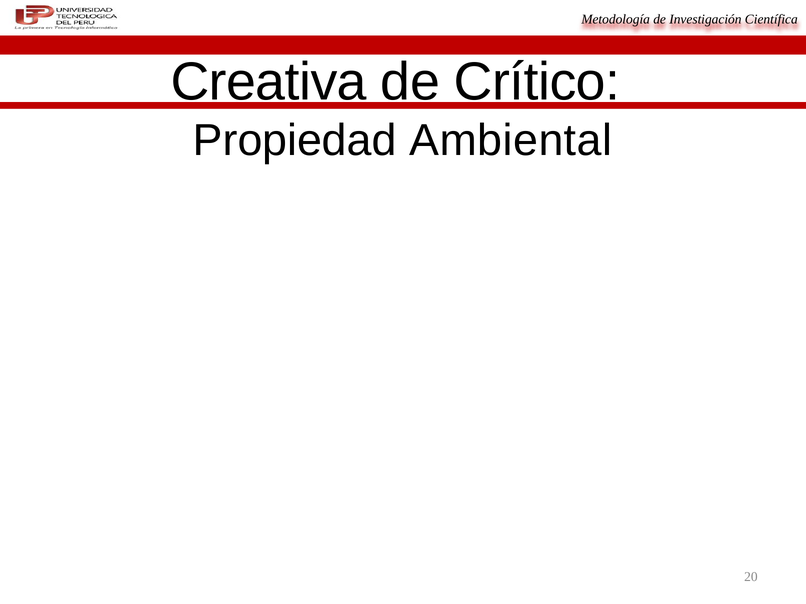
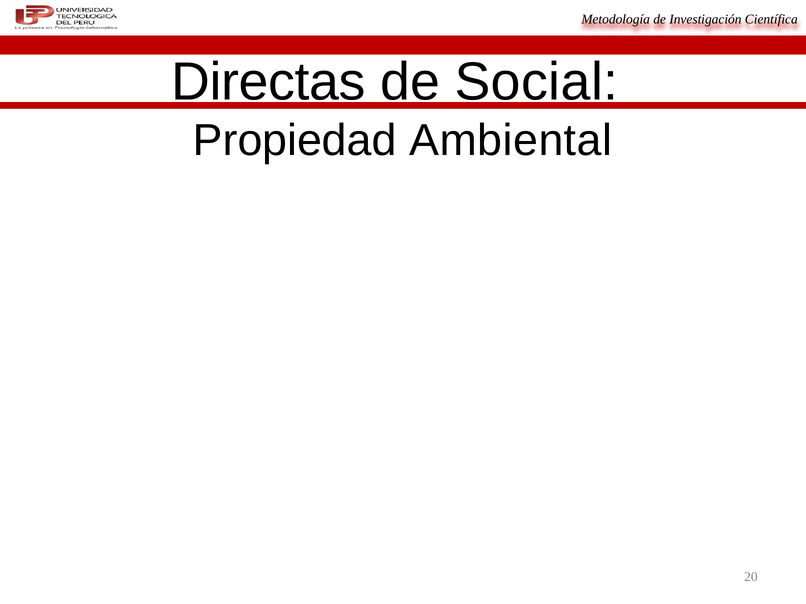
Creativa at (269, 82): Creativa -> Directas
Crítico: Crítico -> Social
